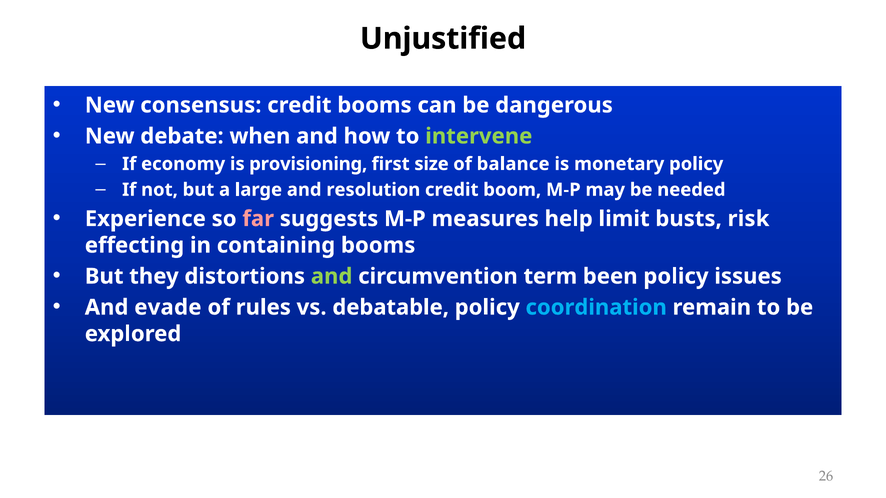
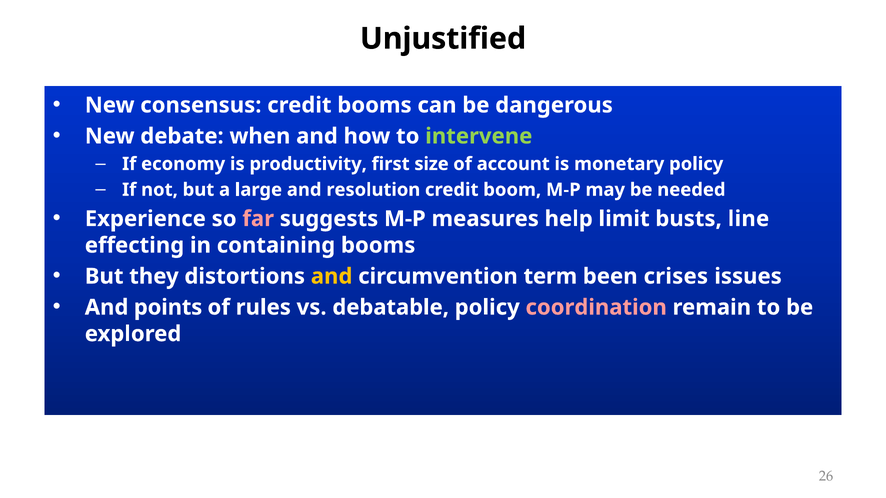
provisioning: provisioning -> productivity
balance: balance -> account
risk: risk -> line
and at (332, 277) colour: light green -> yellow
been policy: policy -> crises
evade: evade -> points
coordination colour: light blue -> pink
